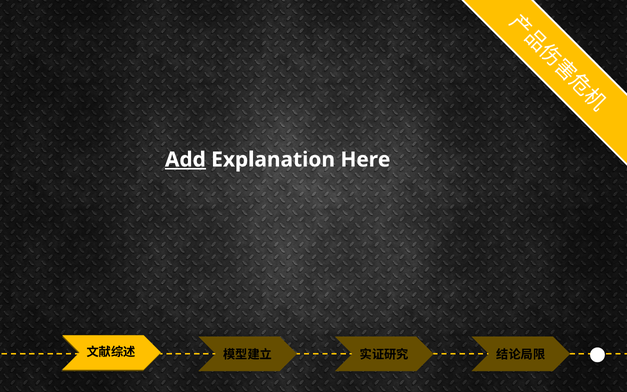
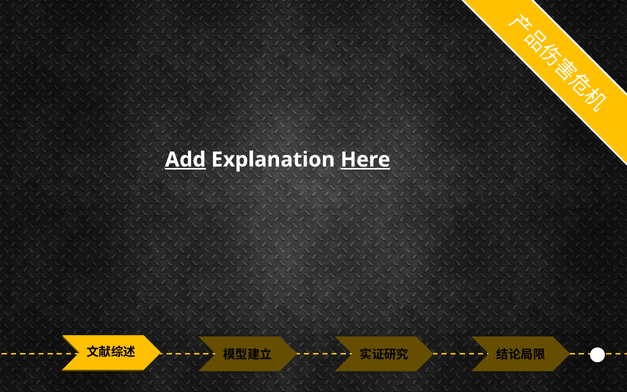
Here underline: none -> present
